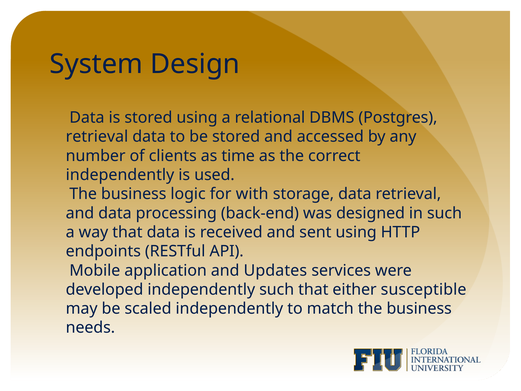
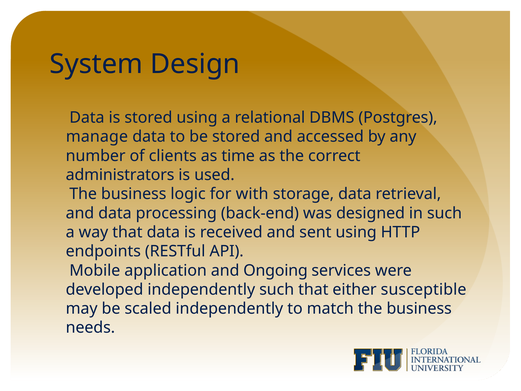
retrieval at (97, 137): retrieval -> manage
independently at (120, 175): independently -> administrators
Updates: Updates -> Ongoing
